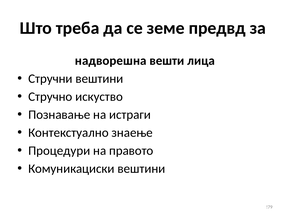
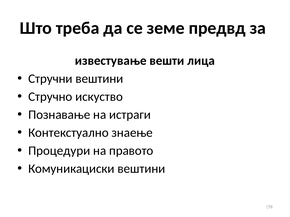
надворешна: надворешна -> известување
